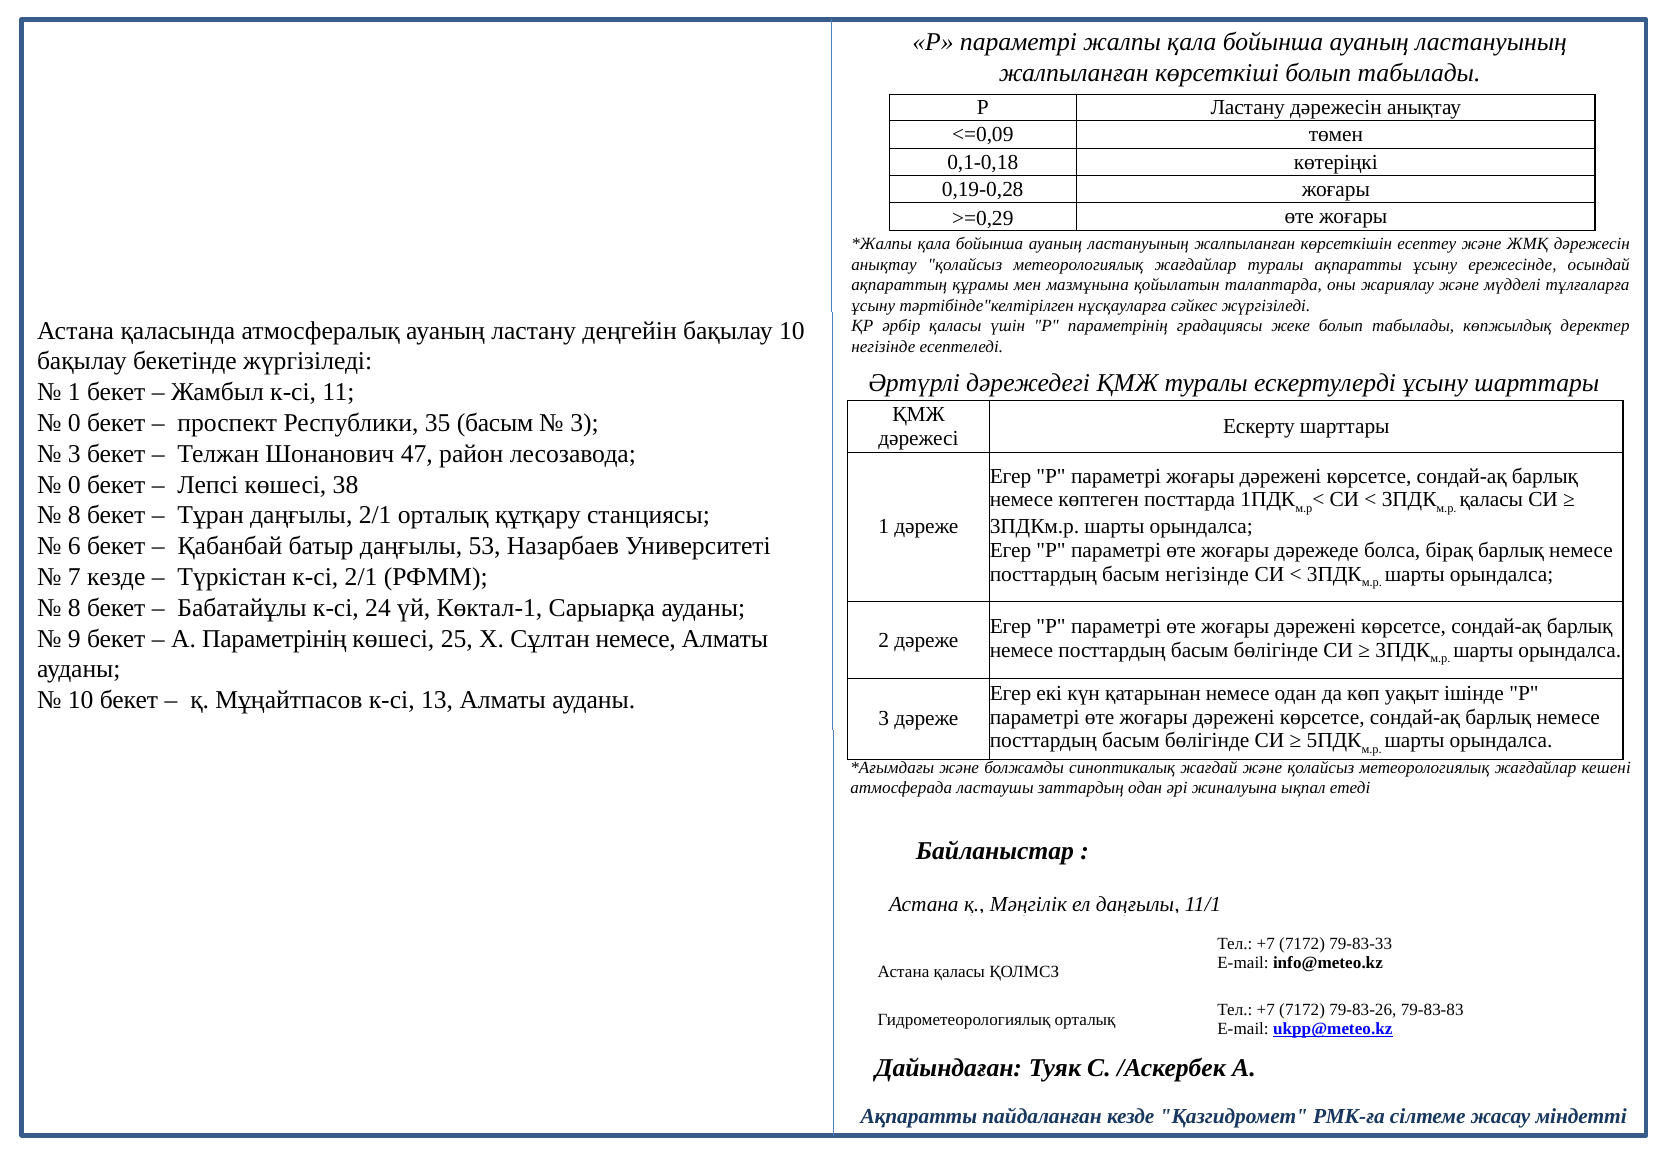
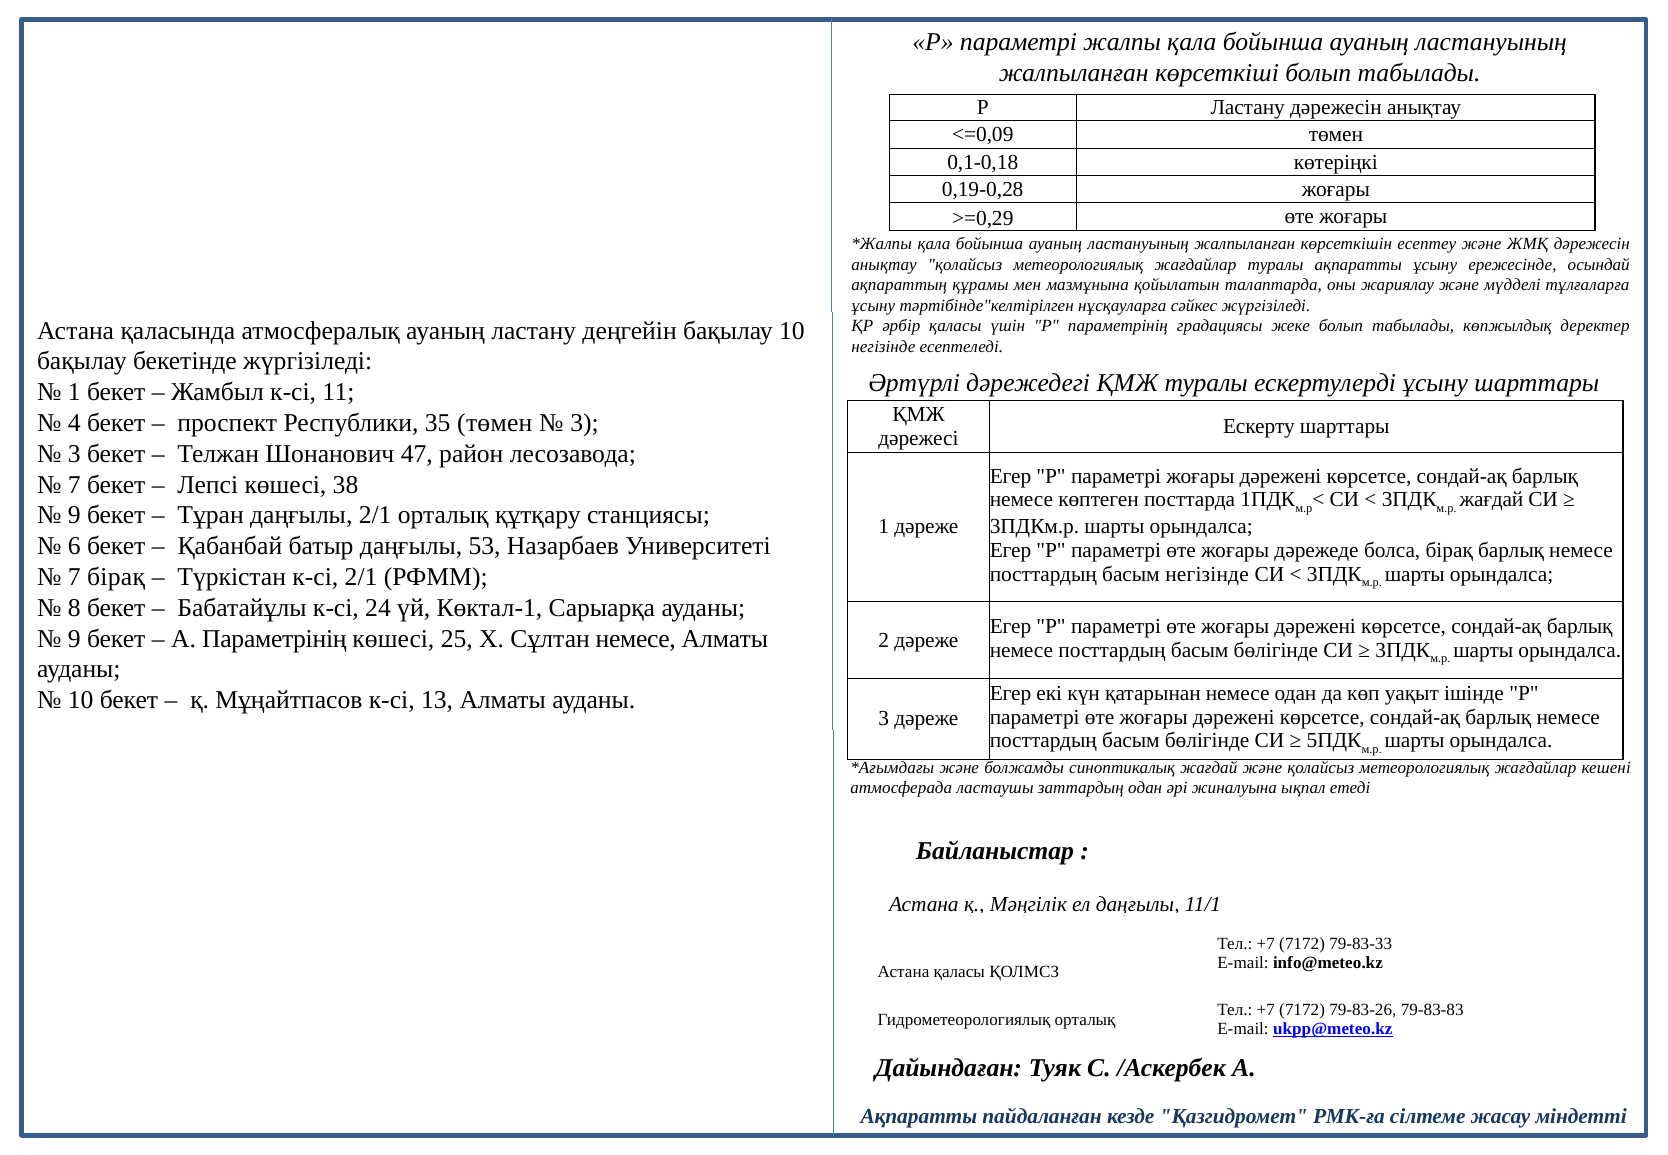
0 at (74, 423): 0 -> 4
35 басым: басым -> төмен
0 at (74, 485): 0 -> 7
қаласы at (1491, 500): қаласы -> жағдай
8 at (74, 515): 8 -> 9
7 кезде: кезде -> бірақ
